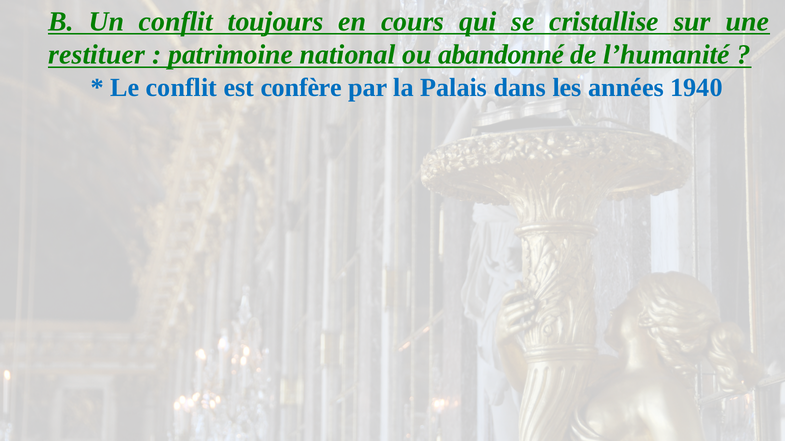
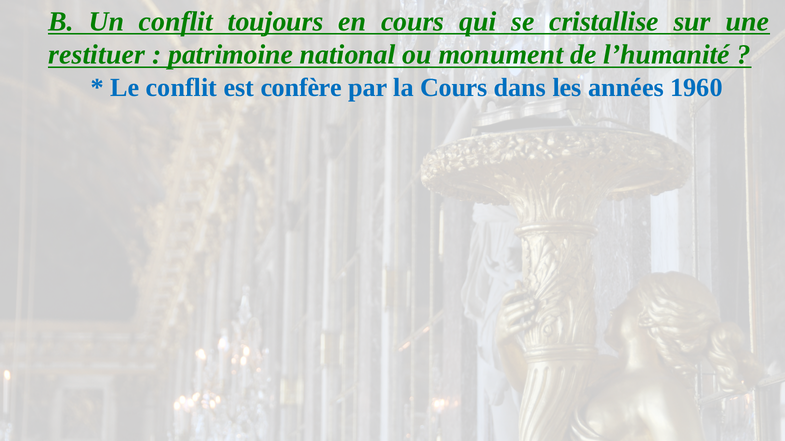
abandonné: abandonné -> monument
la Palais: Palais -> Cours
1940: 1940 -> 1960
